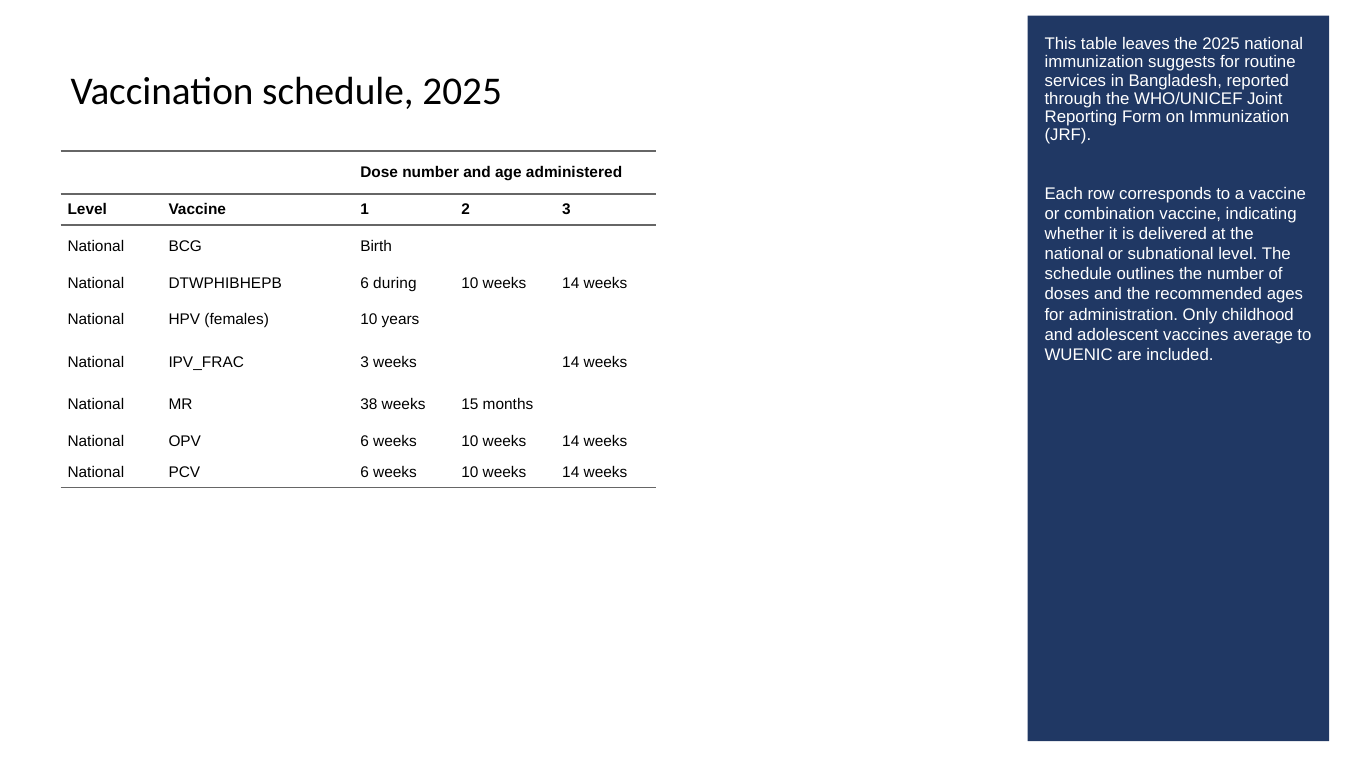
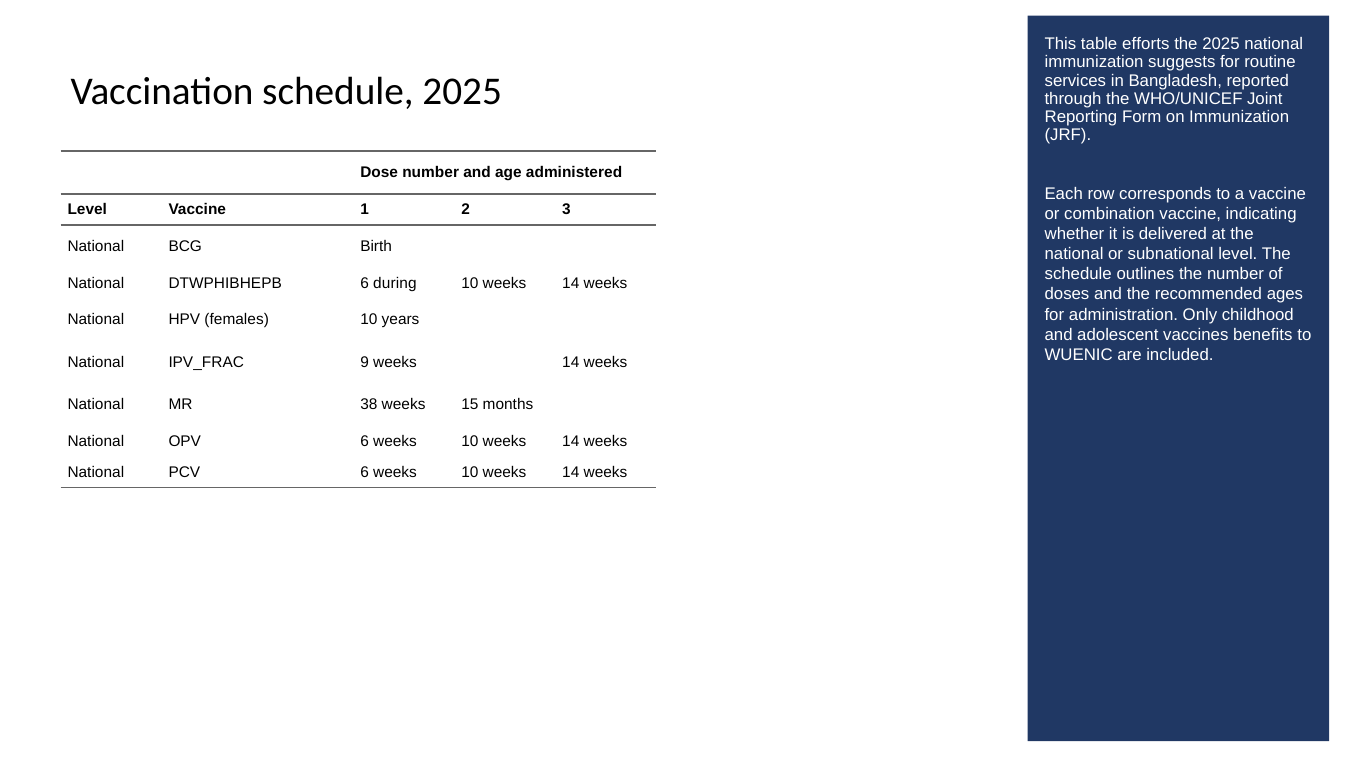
leaves: leaves -> efforts
average: average -> benefits
3 at (365, 362): 3 -> 9
